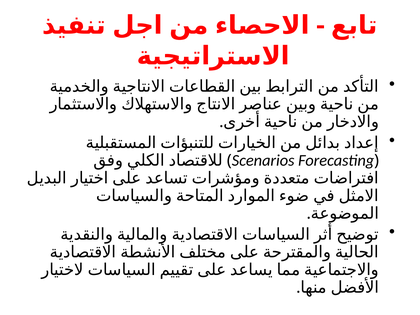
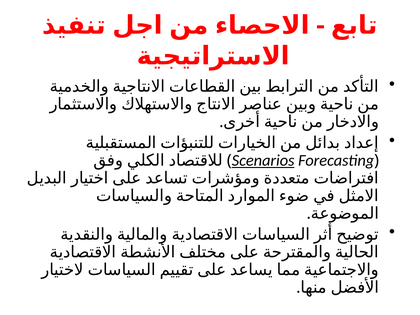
Scenarios underline: none -> present
